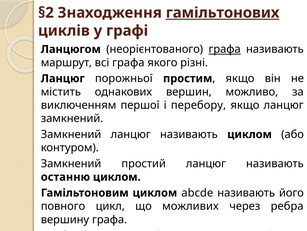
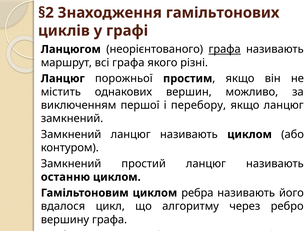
гамільтонових underline: present -> none
abcde: abcde -> ребра
повного: повного -> вдалося
можливих: можливих -> алгоритму
ребра: ребра -> ребро
